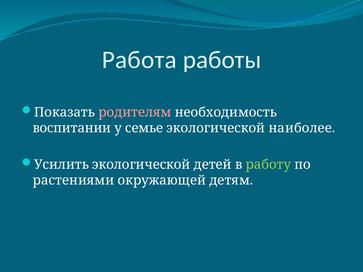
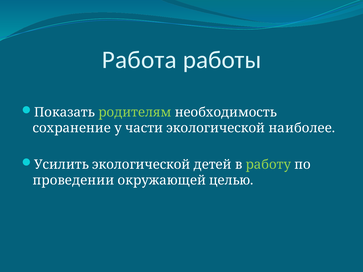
родителям colour: pink -> light green
воспитании: воспитании -> сохранение
семье: семье -> части
растениями: растениями -> проведении
детям: детям -> целью
